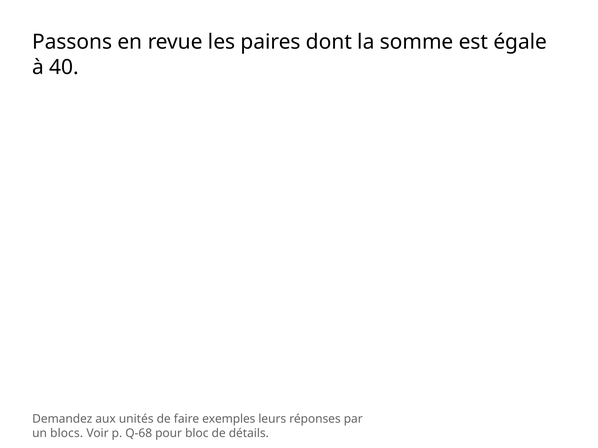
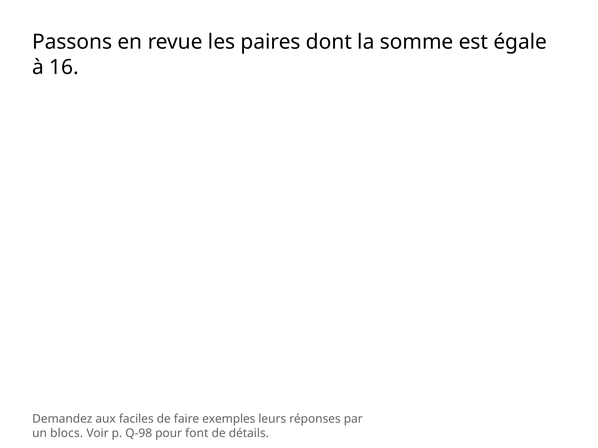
40: 40 -> 16
unités: unités -> faciles
Q-68: Q-68 -> Q-98
bloc: bloc -> font
